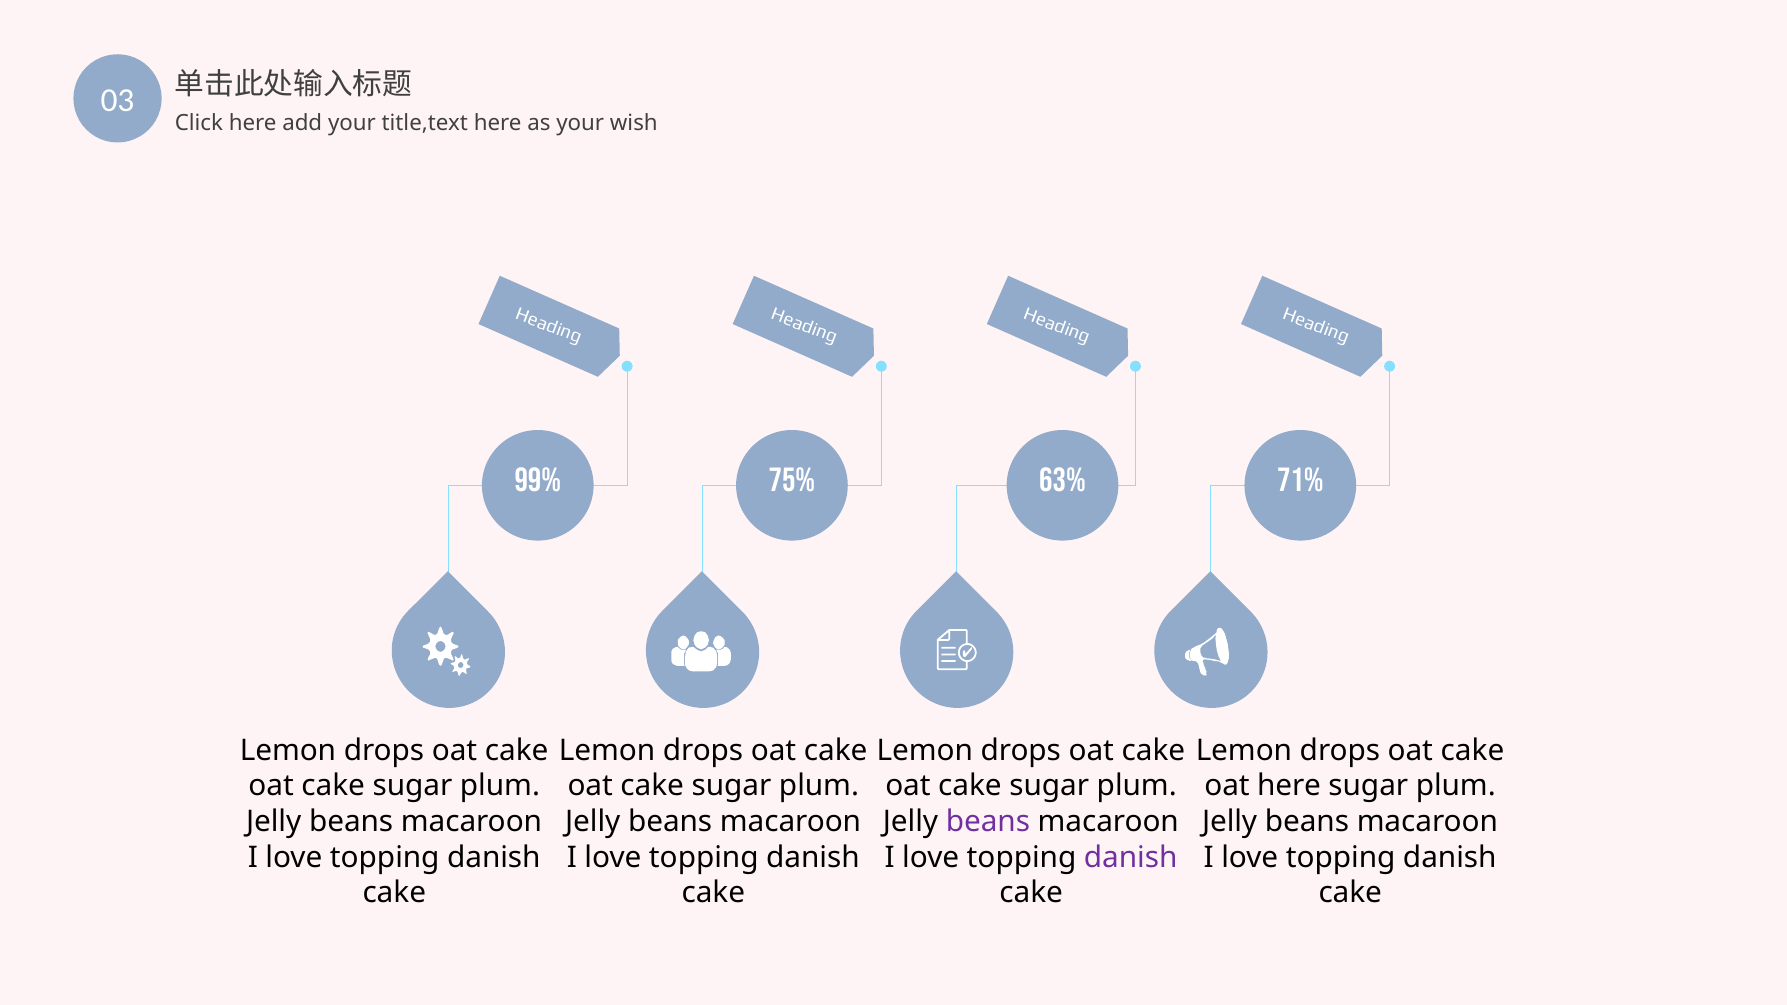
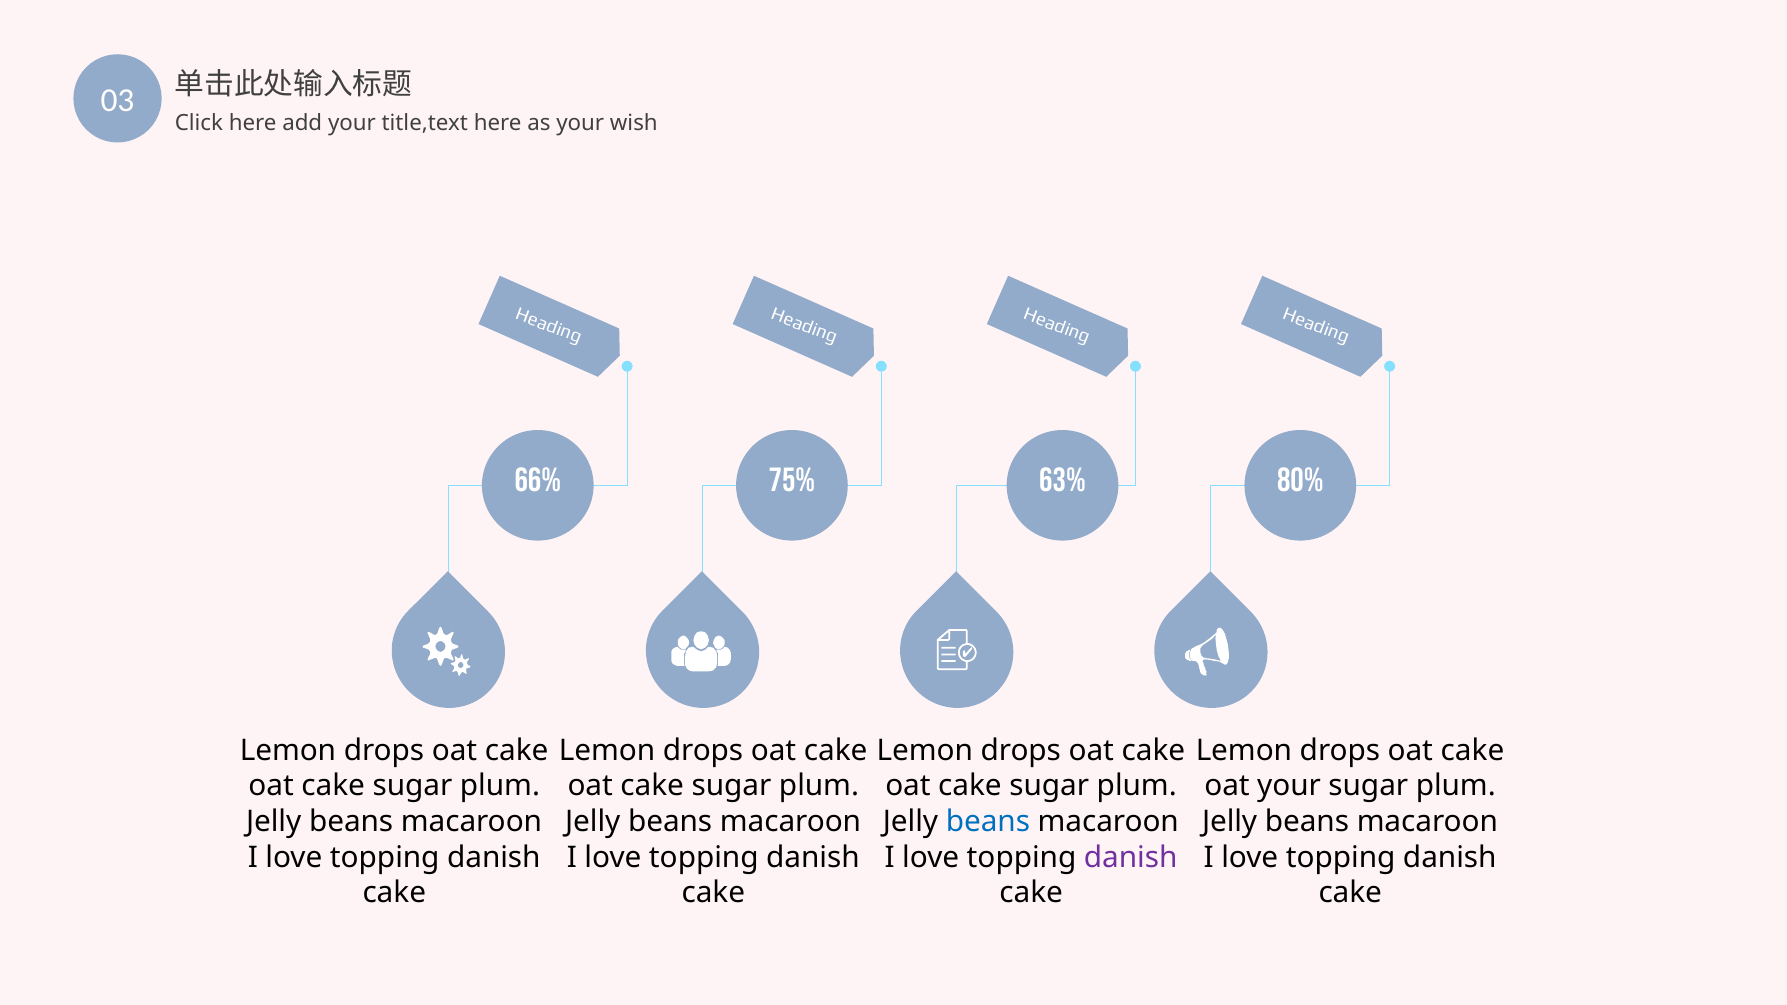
99%: 99% -> 66%
71%: 71% -> 80%
oat here: here -> your
beans at (988, 822) colour: purple -> blue
